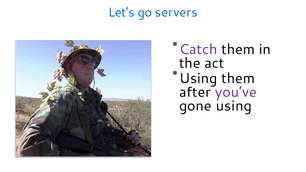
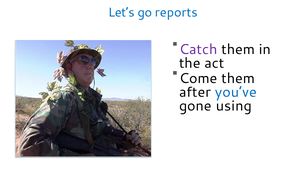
servers: servers -> reports
Using at (198, 78): Using -> Come
you’ve colour: purple -> blue
